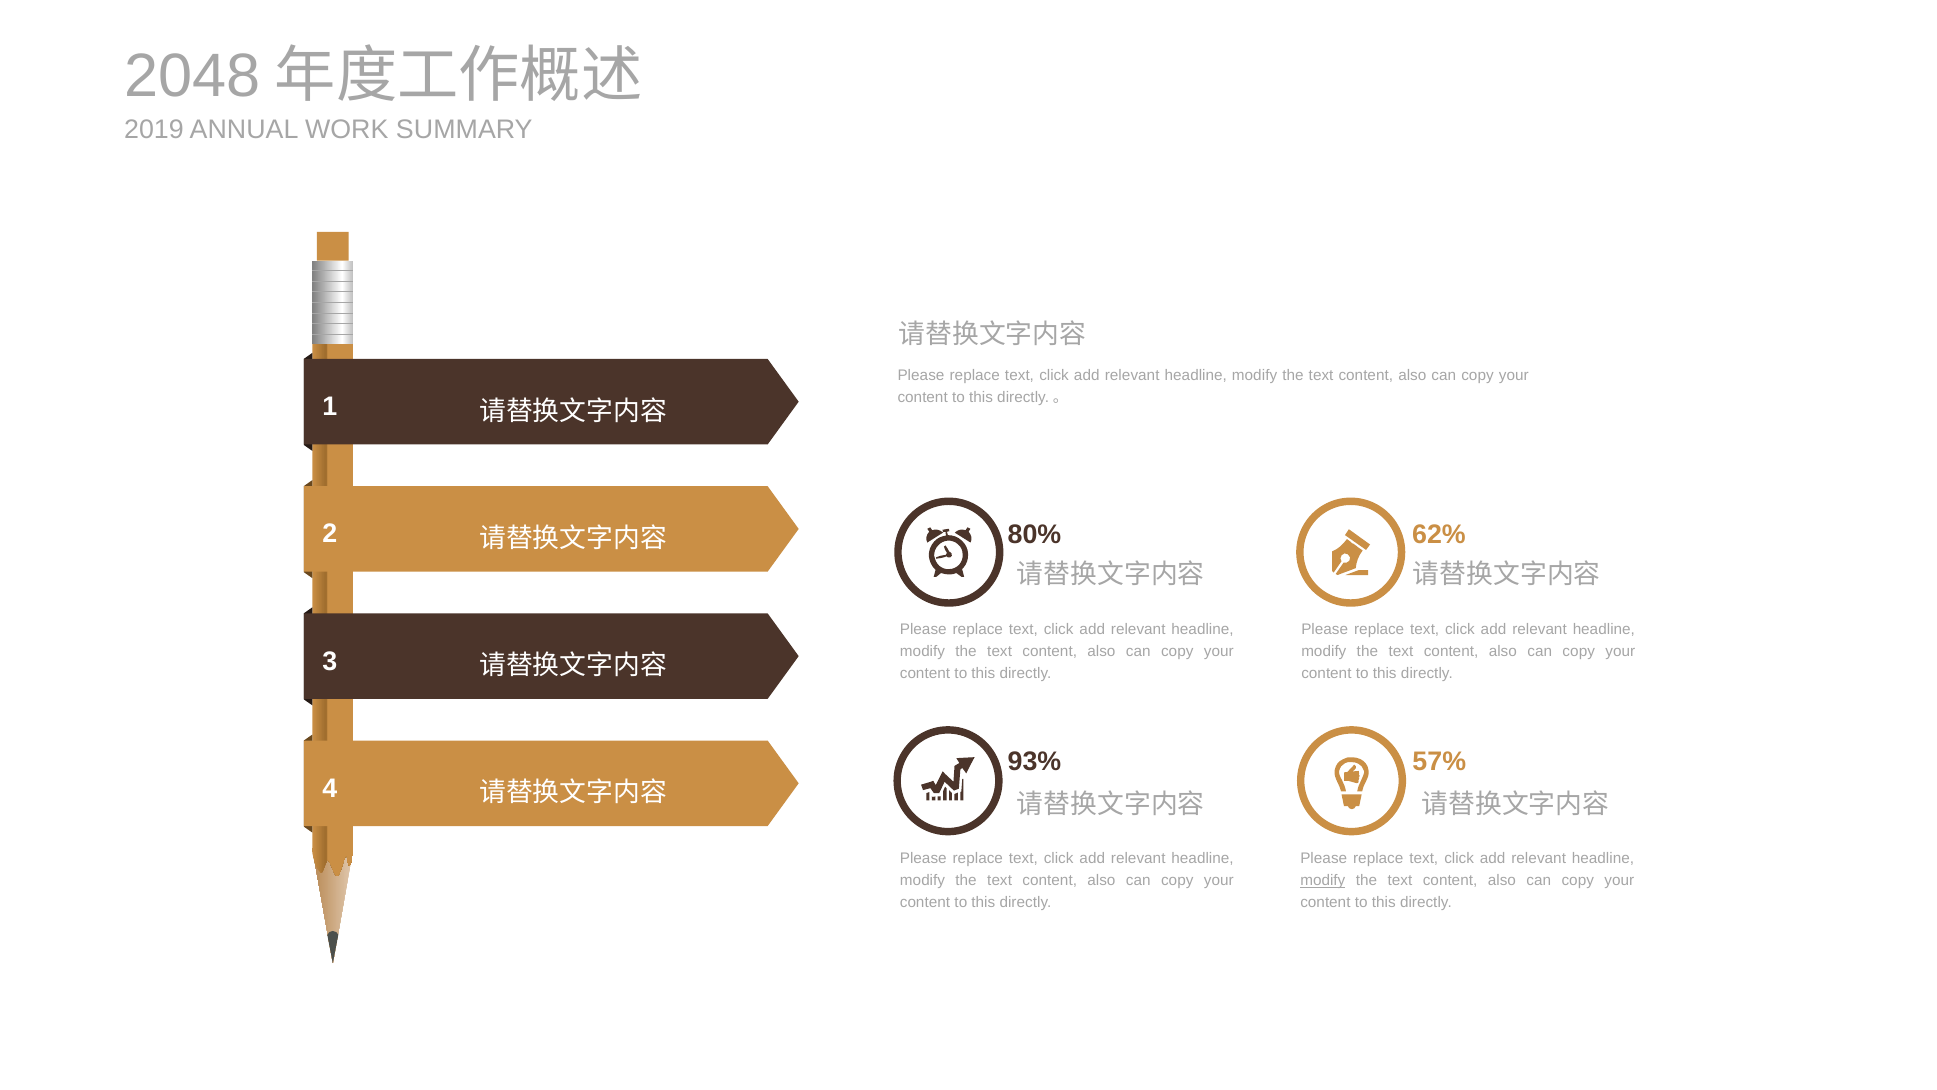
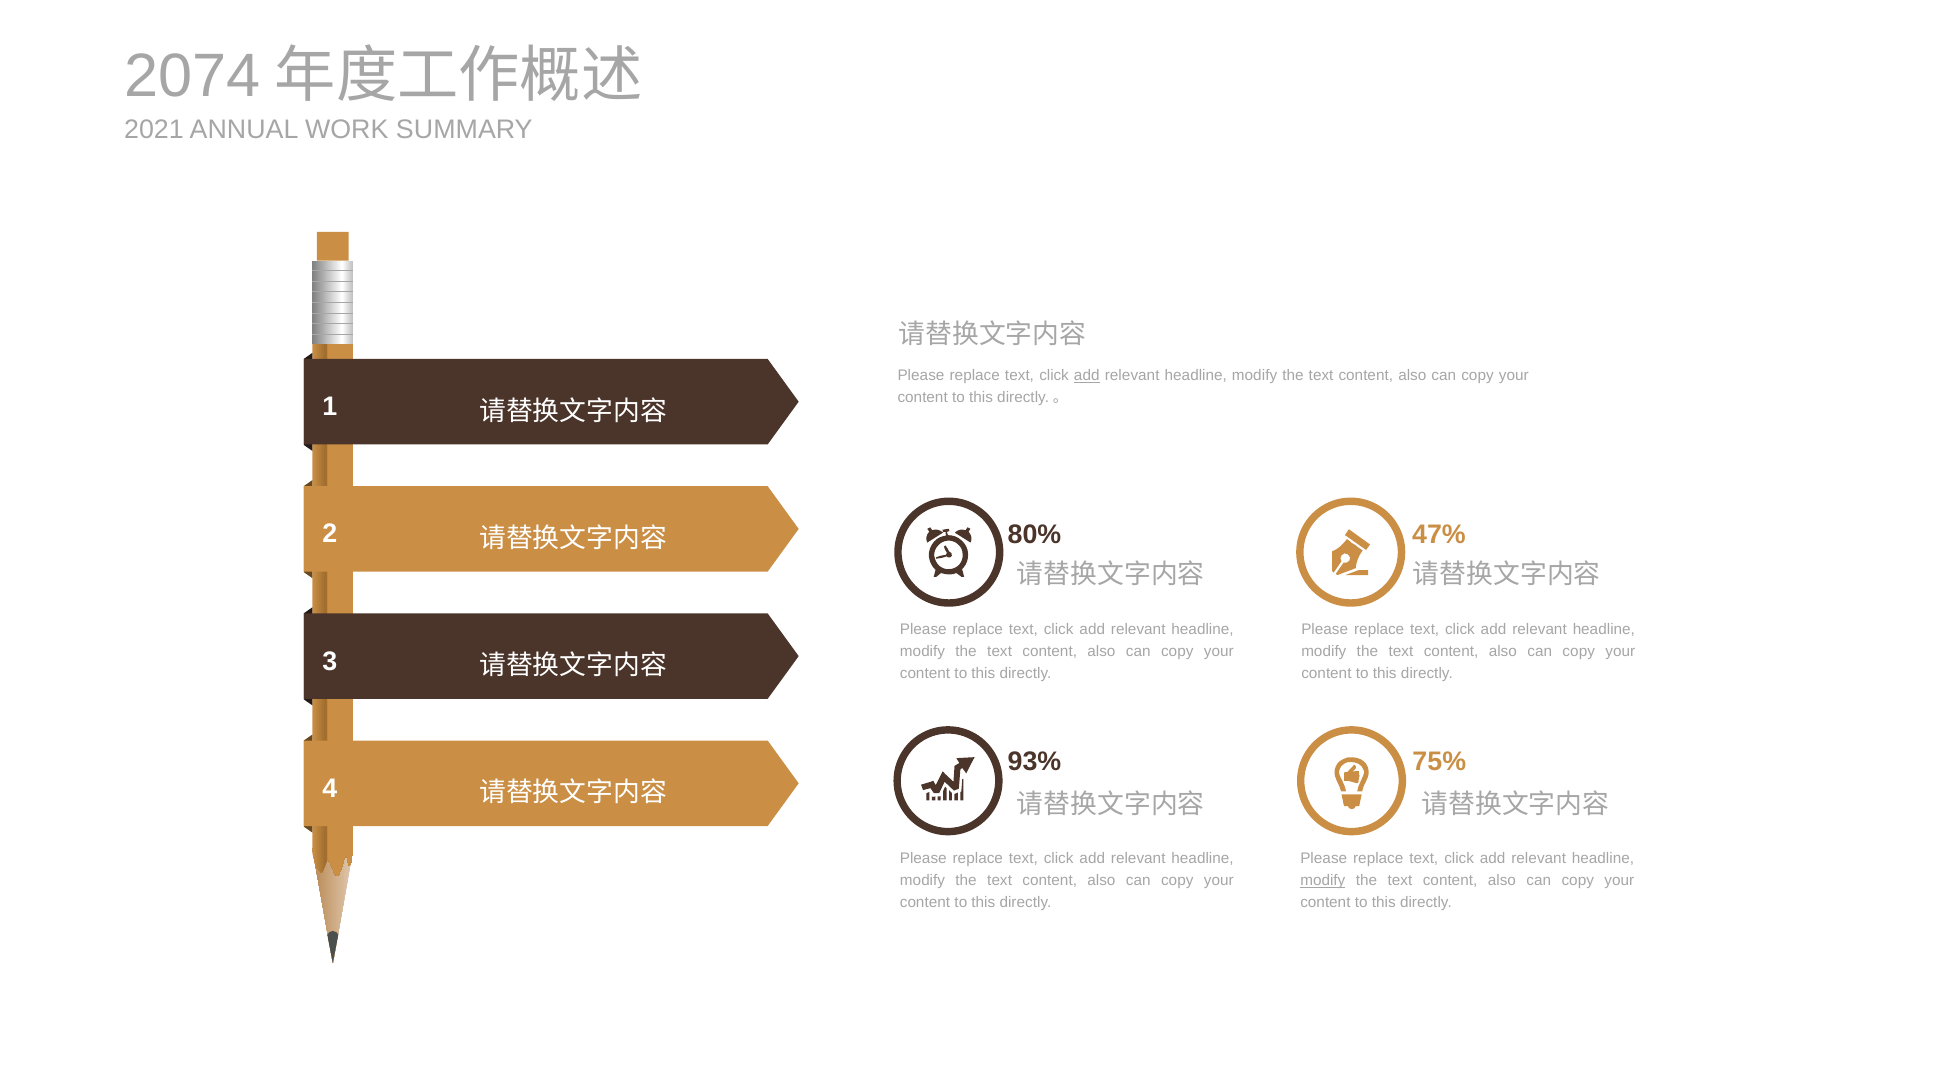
2048: 2048 -> 2074
2019: 2019 -> 2021
add at (1087, 375) underline: none -> present
62%: 62% -> 47%
57%: 57% -> 75%
